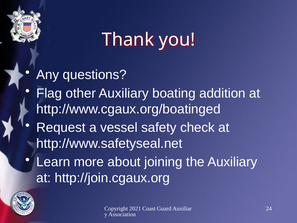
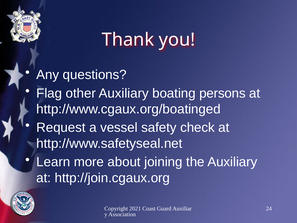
addition: addition -> persons
